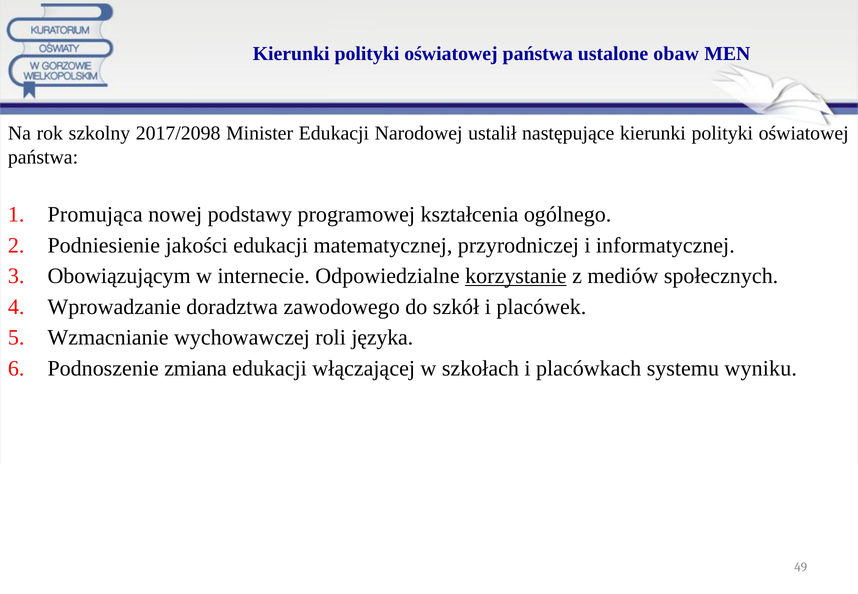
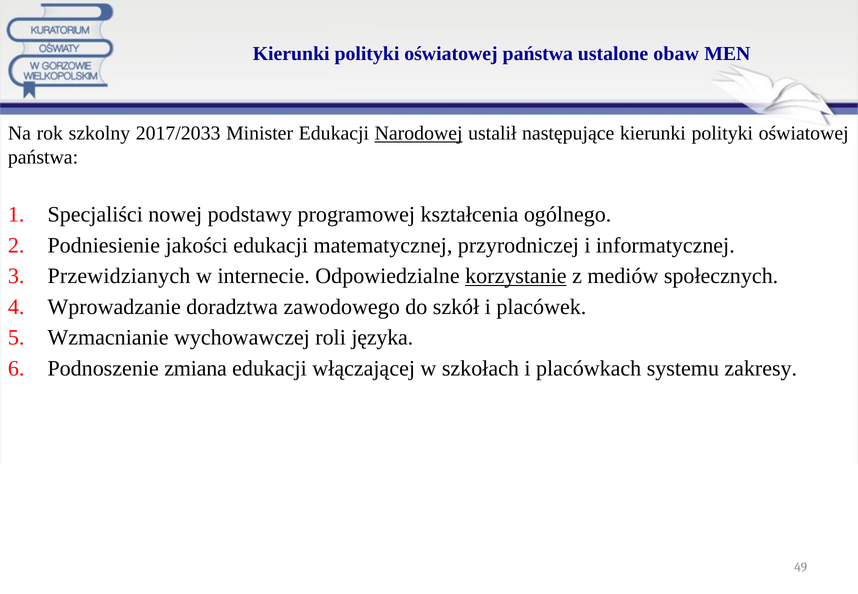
2017/2098: 2017/2098 -> 2017/2033
Narodowej underline: none -> present
Promująca: Promująca -> Specjaliści
Obowiązującym: Obowiązującym -> Przewidzianych
wyniku: wyniku -> zakresy
